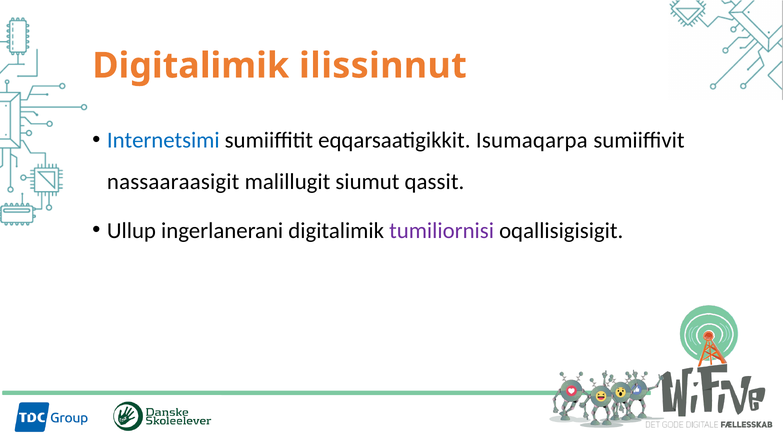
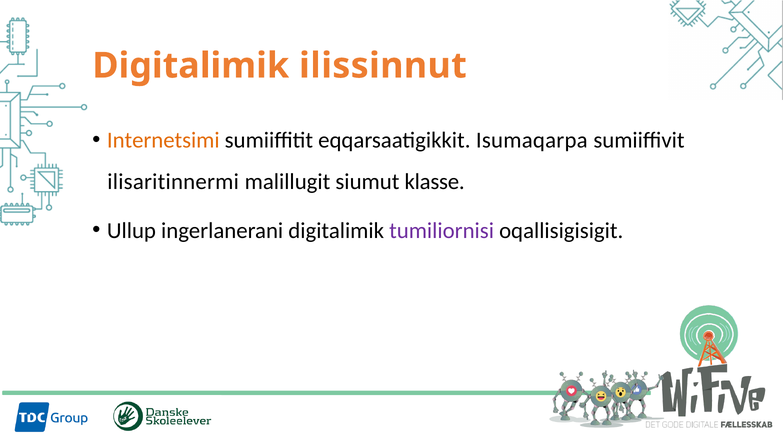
Internetsimi colour: blue -> orange
nassaaraasigit: nassaaraasigit -> ilisaritinnermi
qassit: qassit -> klasse
